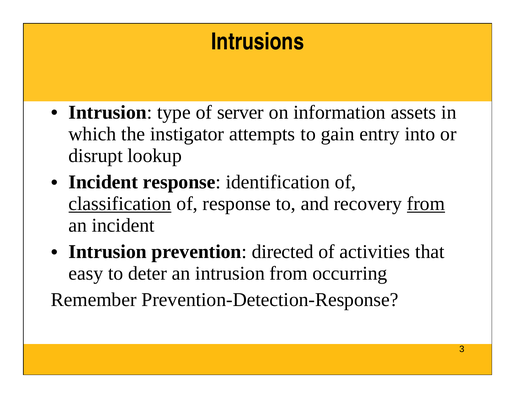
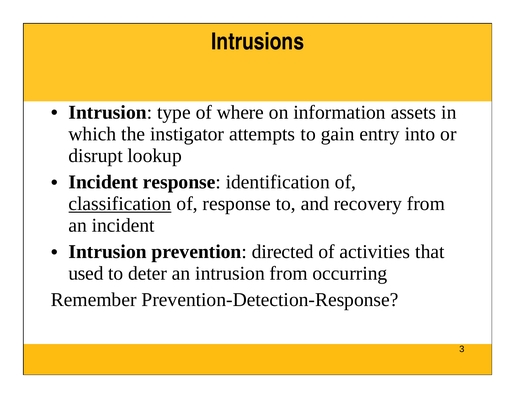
server: server -> where
from at (426, 204) underline: present -> none
easy: easy -> used
